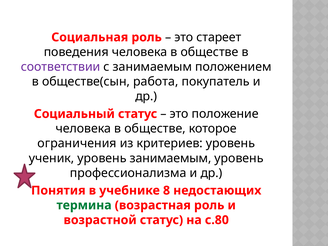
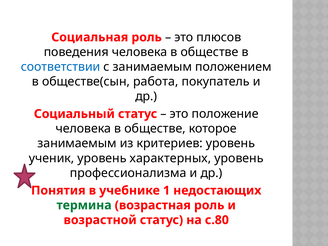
стареет: стареет -> плюсов
соответствии colour: purple -> blue
ограничения at (77, 143): ограничения -> занимаемым
уровень занимаемым: занимаемым -> характерных
8: 8 -> 1
